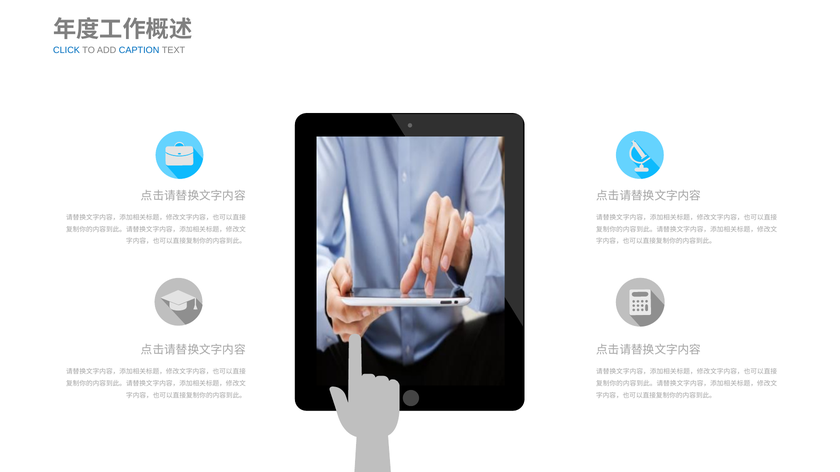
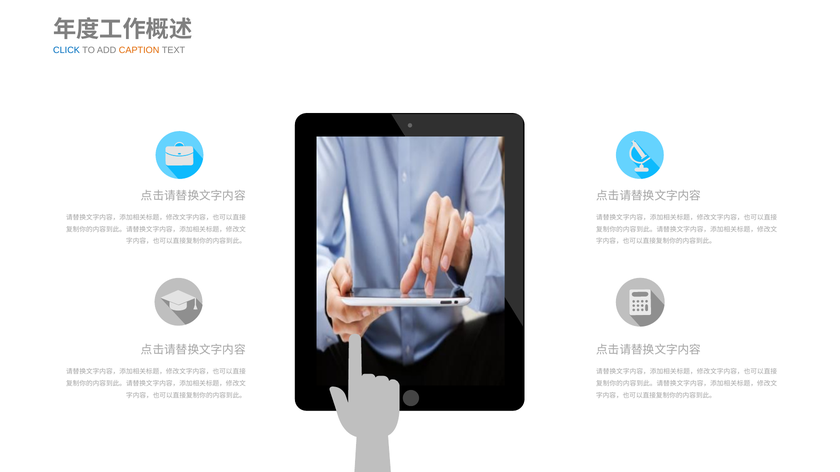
CAPTION colour: blue -> orange
